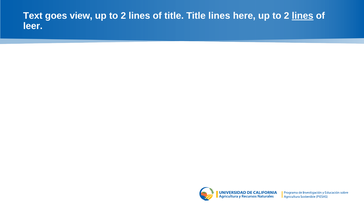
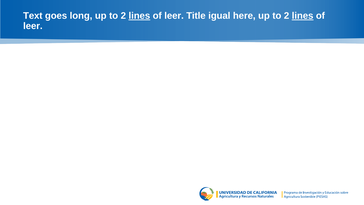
view: view -> long
lines at (139, 16) underline: none -> present
title at (174, 16): title -> leer
Title lines: lines -> igual
